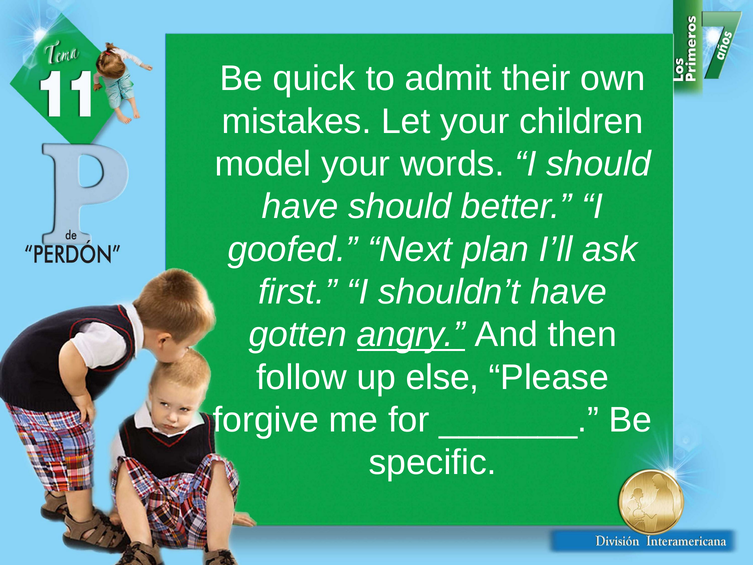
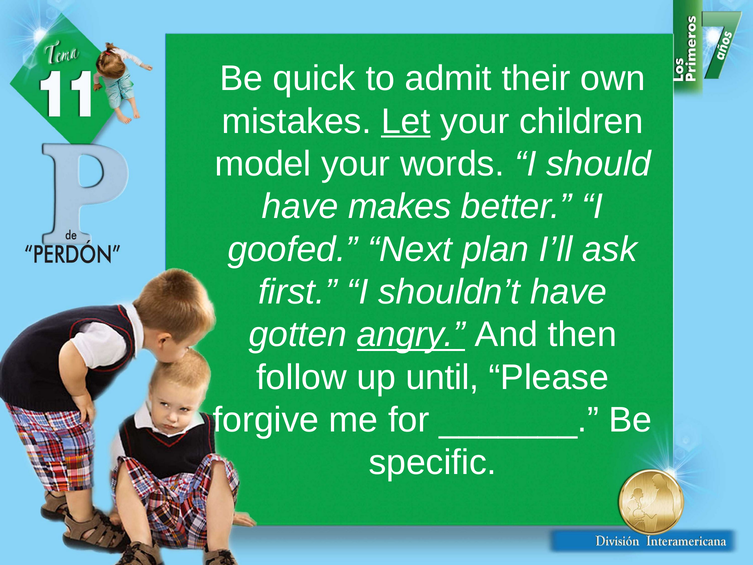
Let underline: none -> present
have should: should -> makes
else: else -> until
